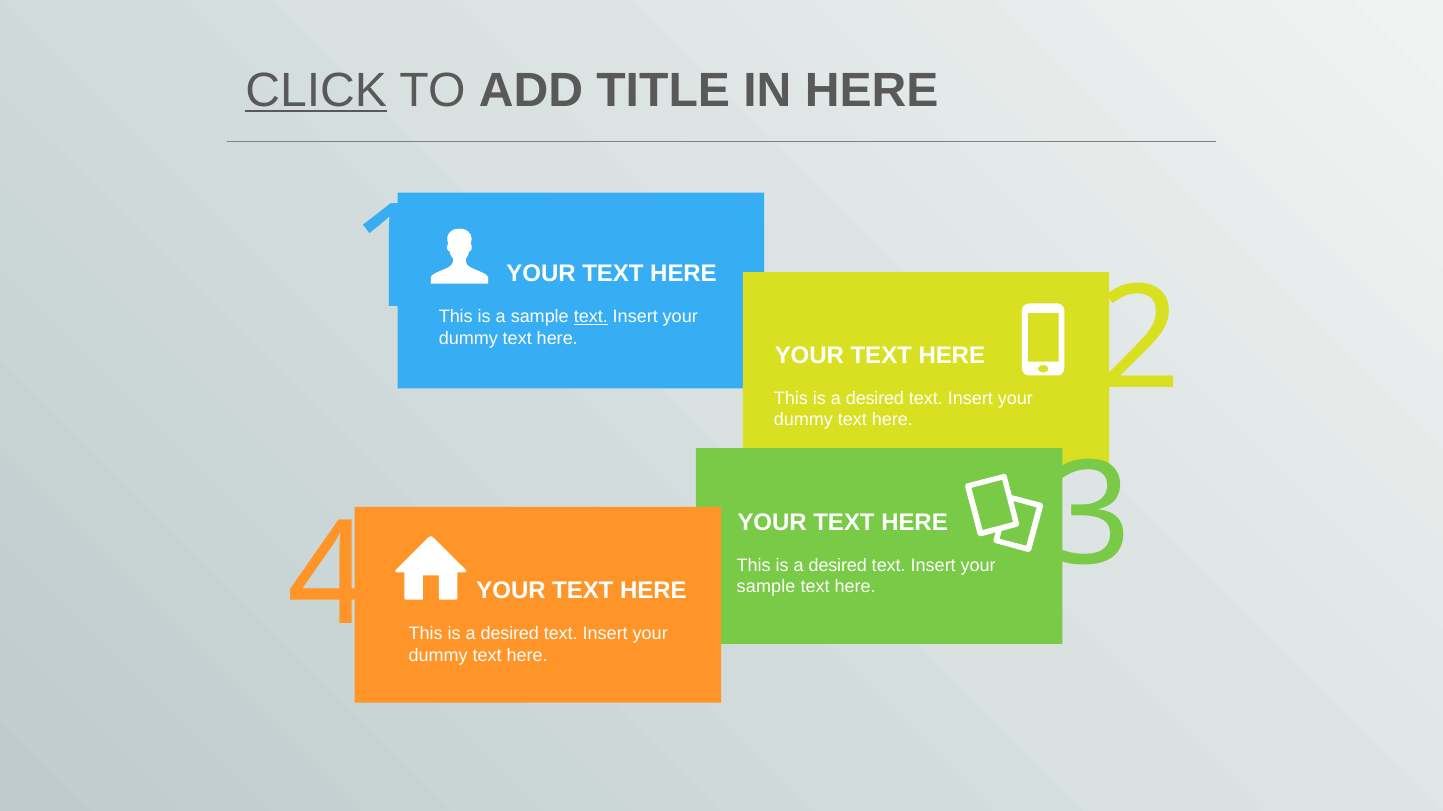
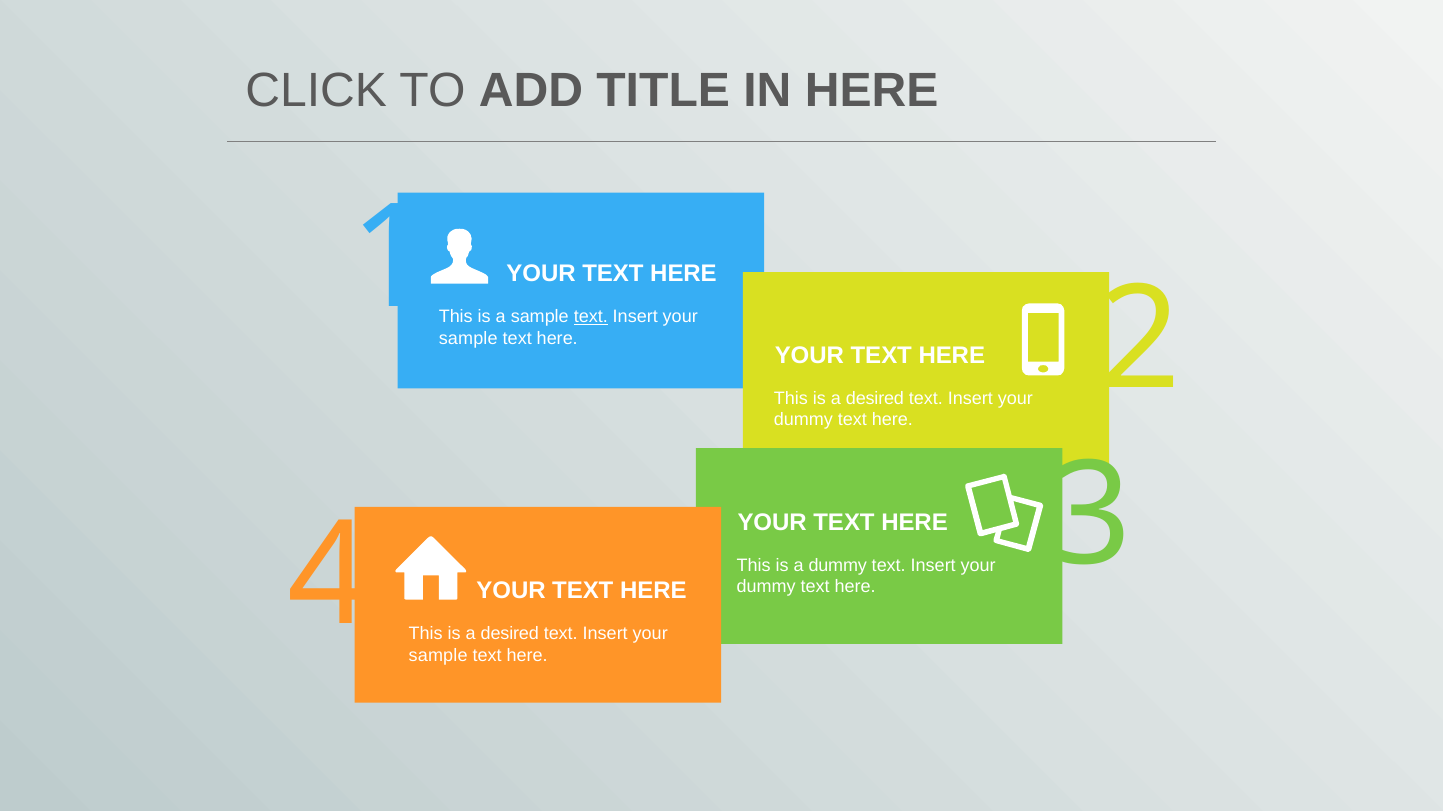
CLICK underline: present -> none
dummy at (468, 339): dummy -> sample
desired at (838, 566): desired -> dummy
sample at (766, 587): sample -> dummy
dummy at (438, 656): dummy -> sample
